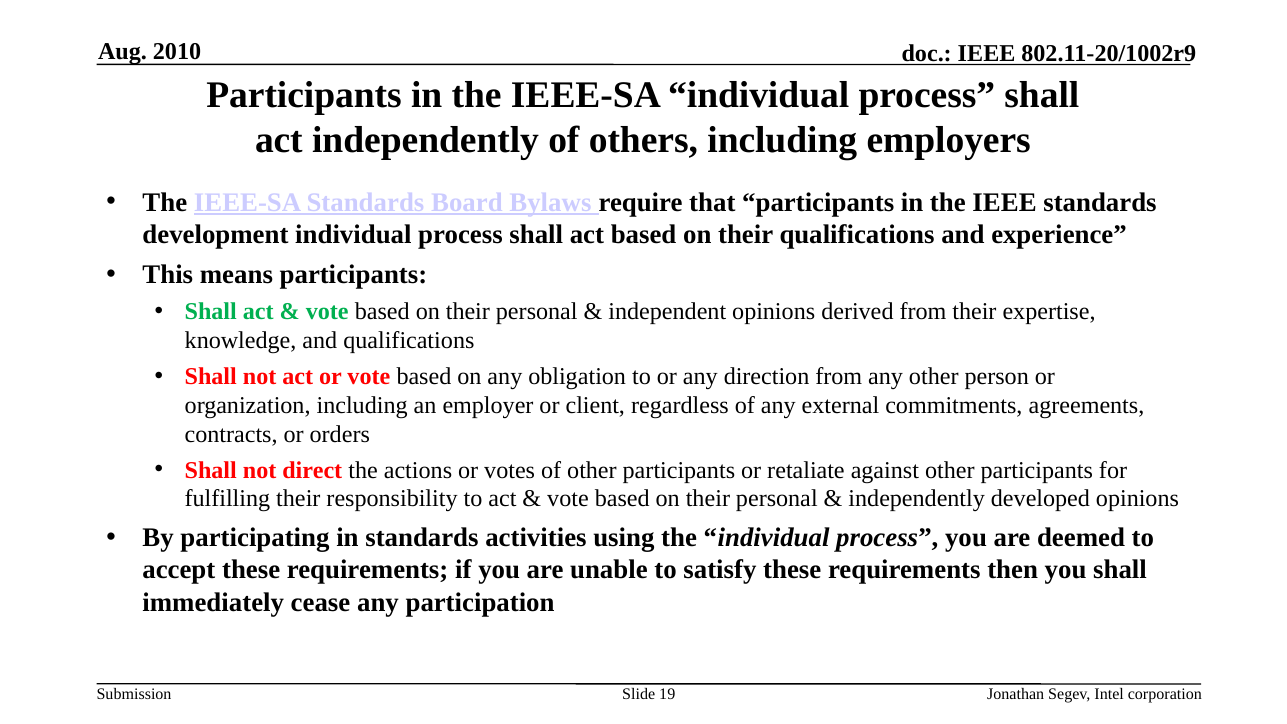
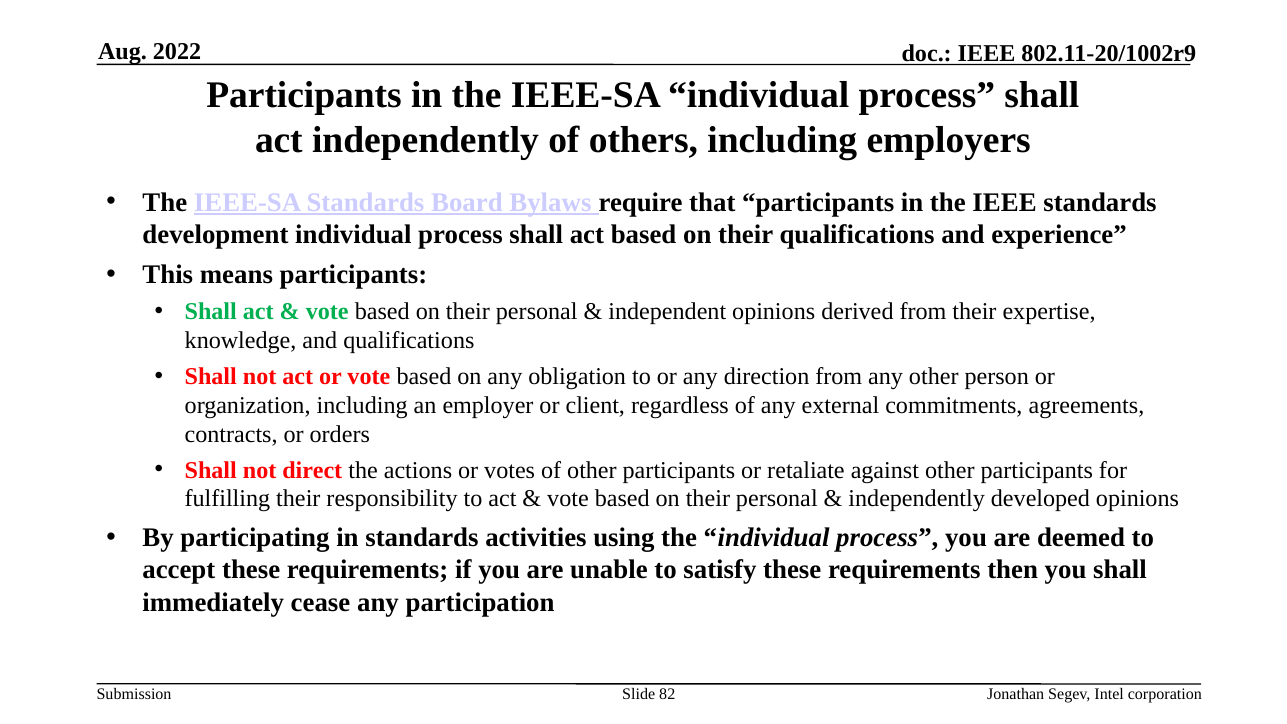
2010: 2010 -> 2022
19: 19 -> 82
